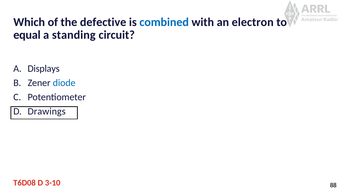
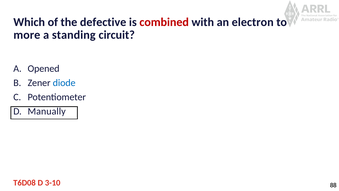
combined colour: blue -> red
equal: equal -> more
Displays: Displays -> Opened
Drawings: Drawings -> Manually
